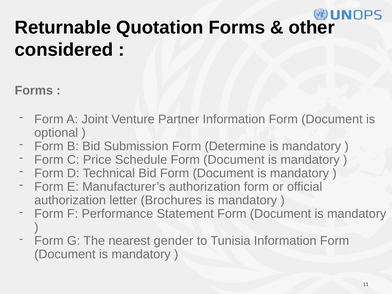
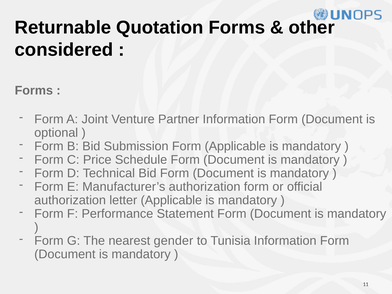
Form Determine: Determine -> Applicable
letter Brochures: Brochures -> Applicable
